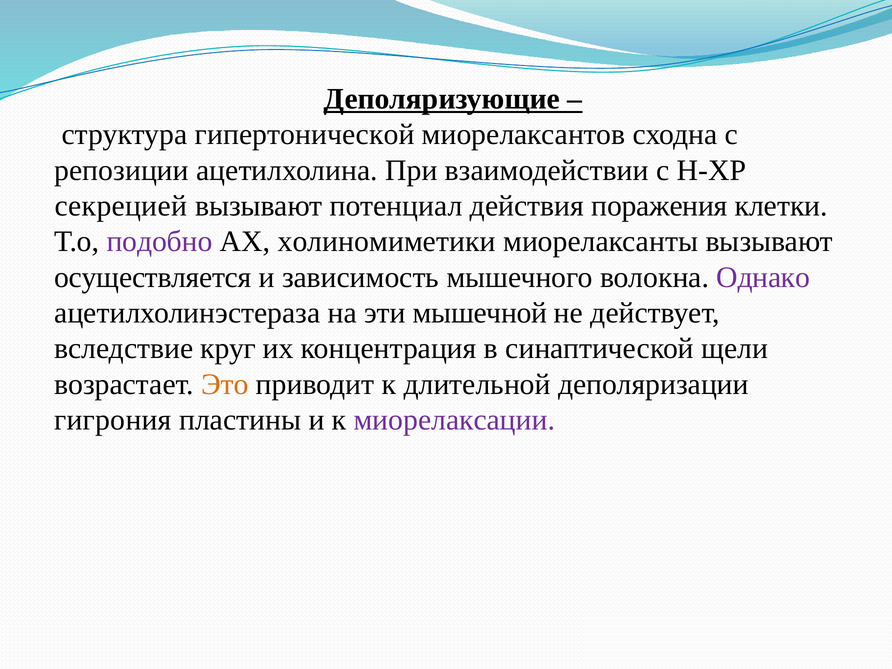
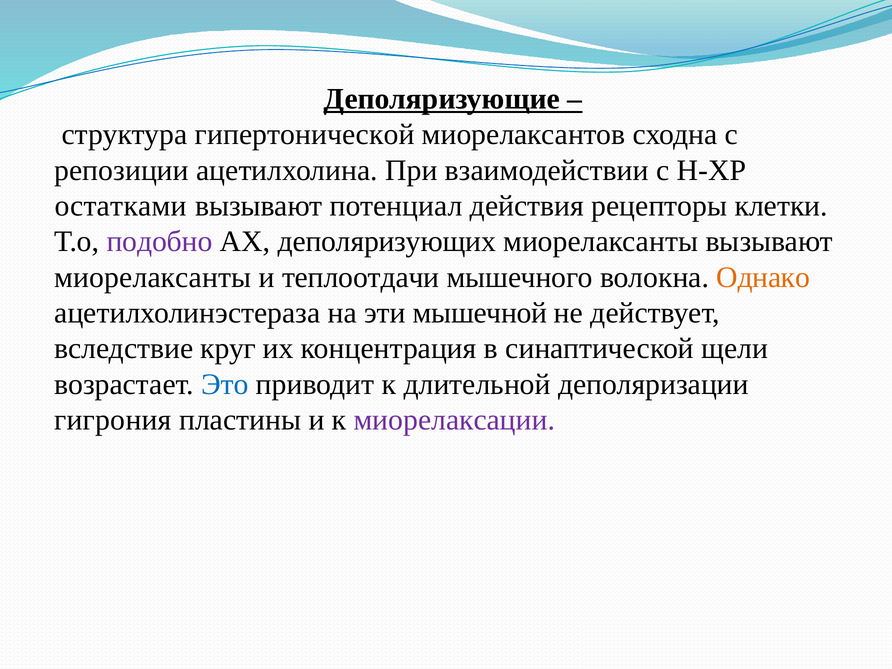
секрецией: секрецией -> остатками
поражения: поражения -> рецепторы
холиномиметики: холиномиметики -> деполяризующих
осуществляется at (153, 277): осуществляется -> миорелаксанты
зависимость: зависимость -> теплоотдачи
Однако colour: purple -> orange
Это colour: orange -> blue
